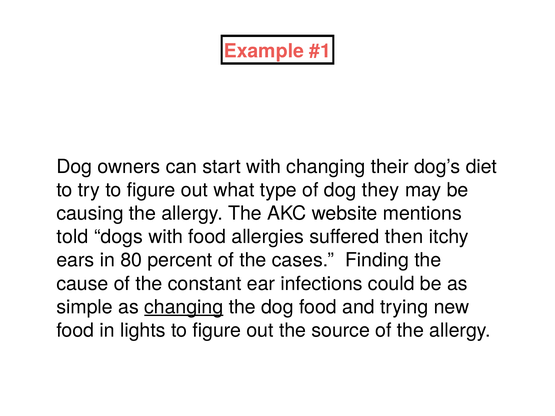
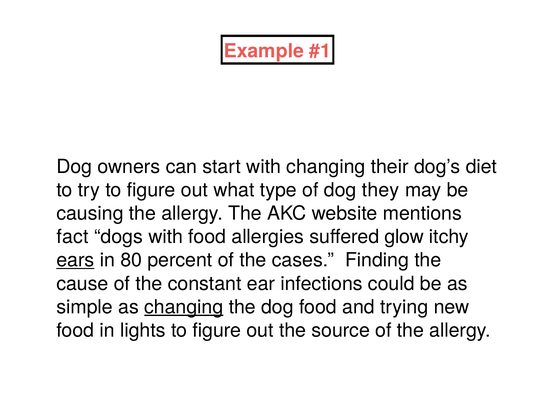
told: told -> fact
then: then -> glow
ears underline: none -> present
